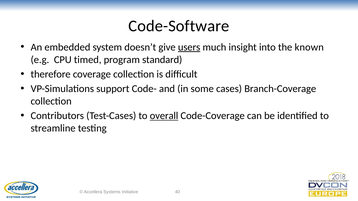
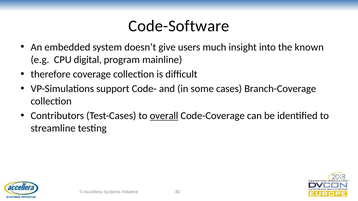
users underline: present -> none
timed: timed -> digital
standard: standard -> mainline
